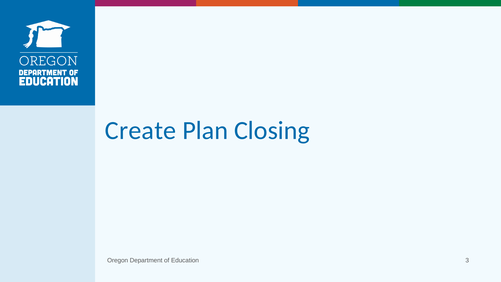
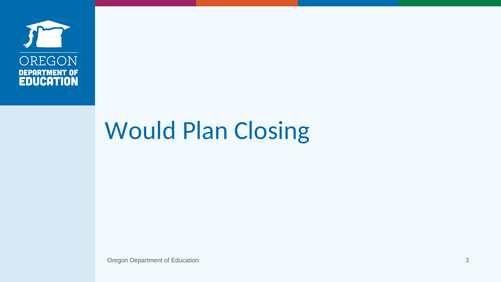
Create: Create -> Would
